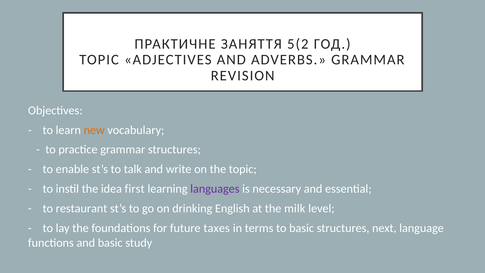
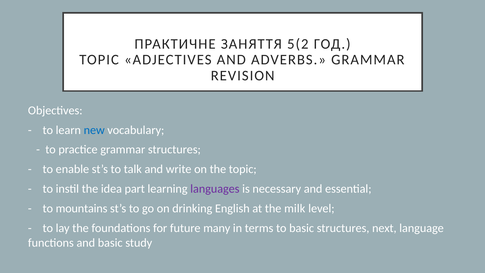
new colour: orange -> blue
first: first -> part
restaurant: restaurant -> mountains
taxes: taxes -> many
